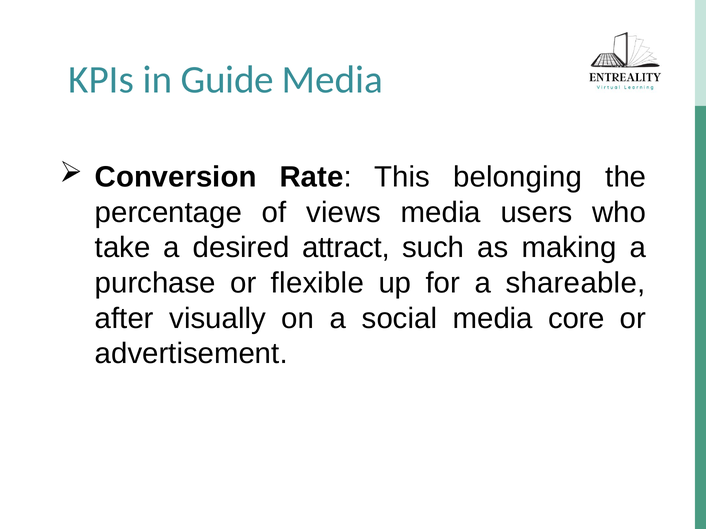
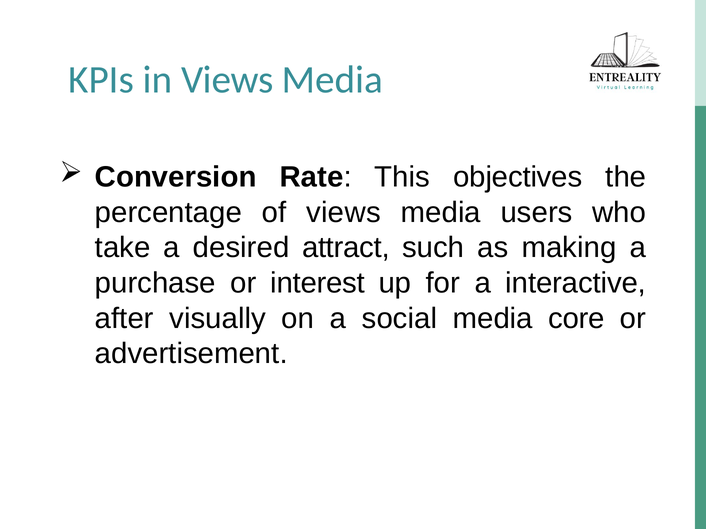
in Guide: Guide -> Views
belonging: belonging -> objectives
flexible: flexible -> interest
shareable: shareable -> interactive
